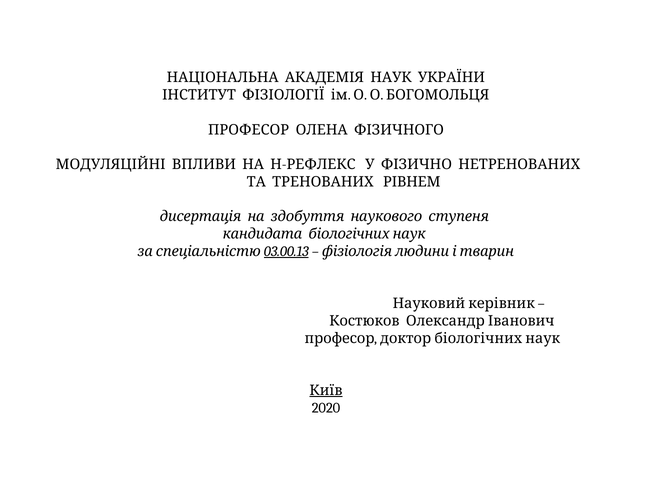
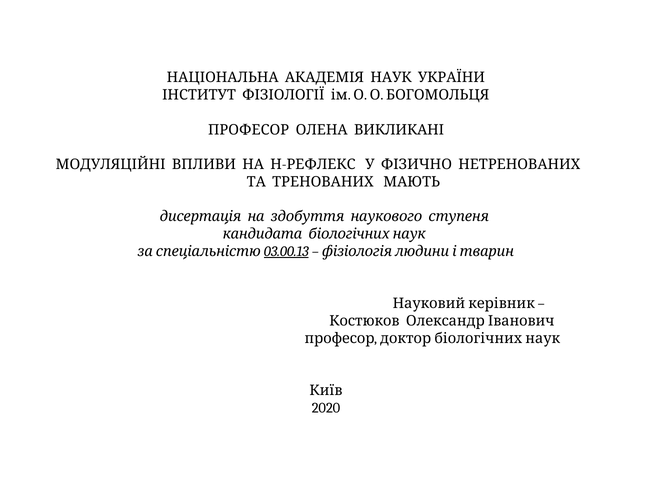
ФІЗИЧНОГО: ФІЗИЧНОГО -> ВИКЛИКАНІ
РІВНЕМ: РІВНЕМ -> МАЮТЬ
Київ underline: present -> none
